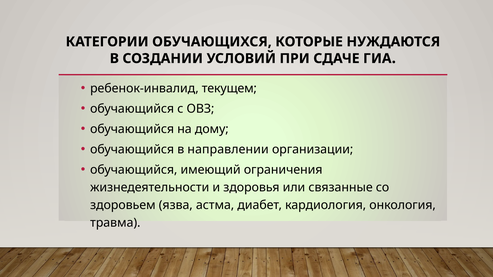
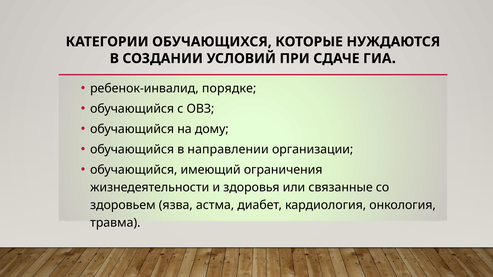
текущем: текущем -> порядке
